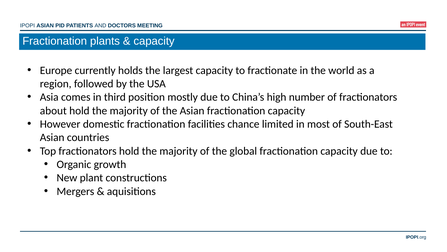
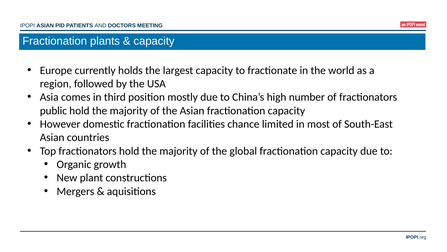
about: about -> public
